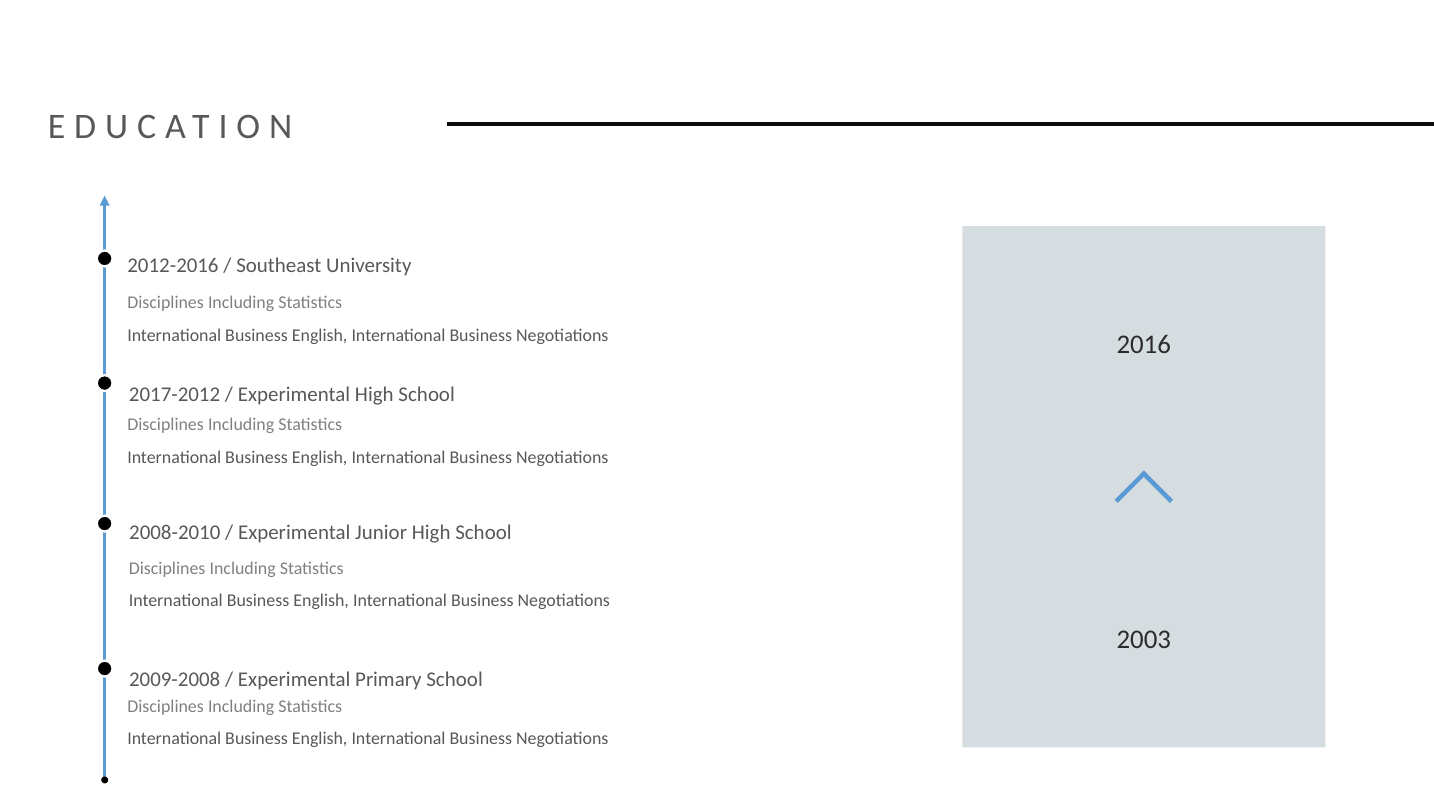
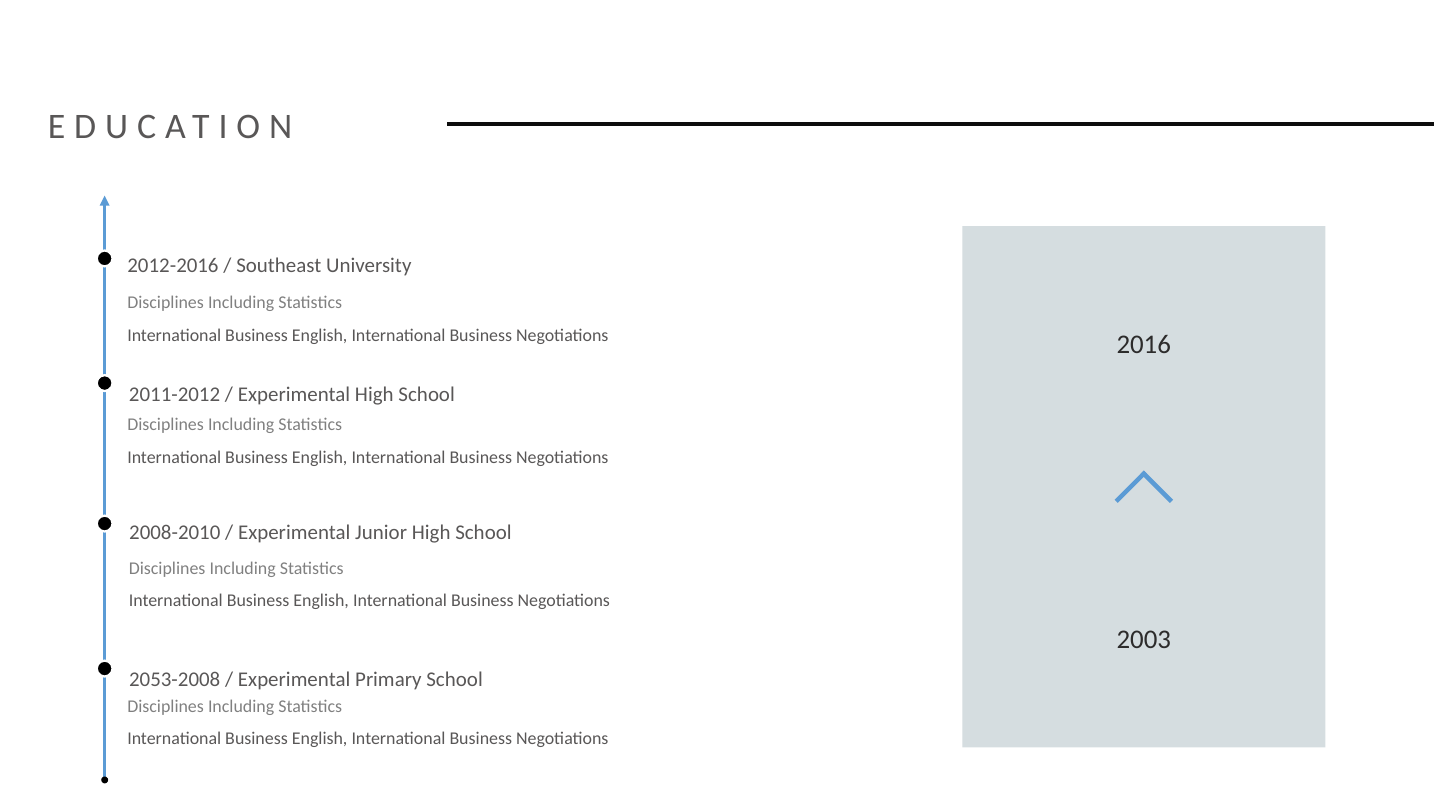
2017-2012: 2017-2012 -> 2011-2012
2009-2008: 2009-2008 -> 2053-2008
